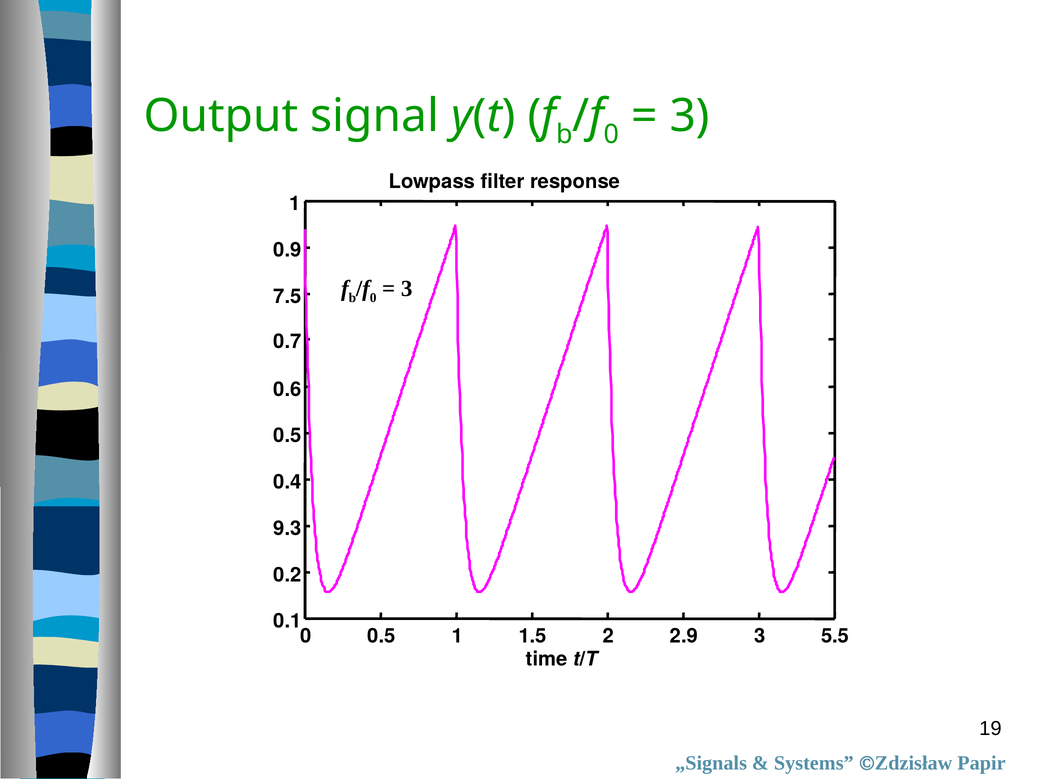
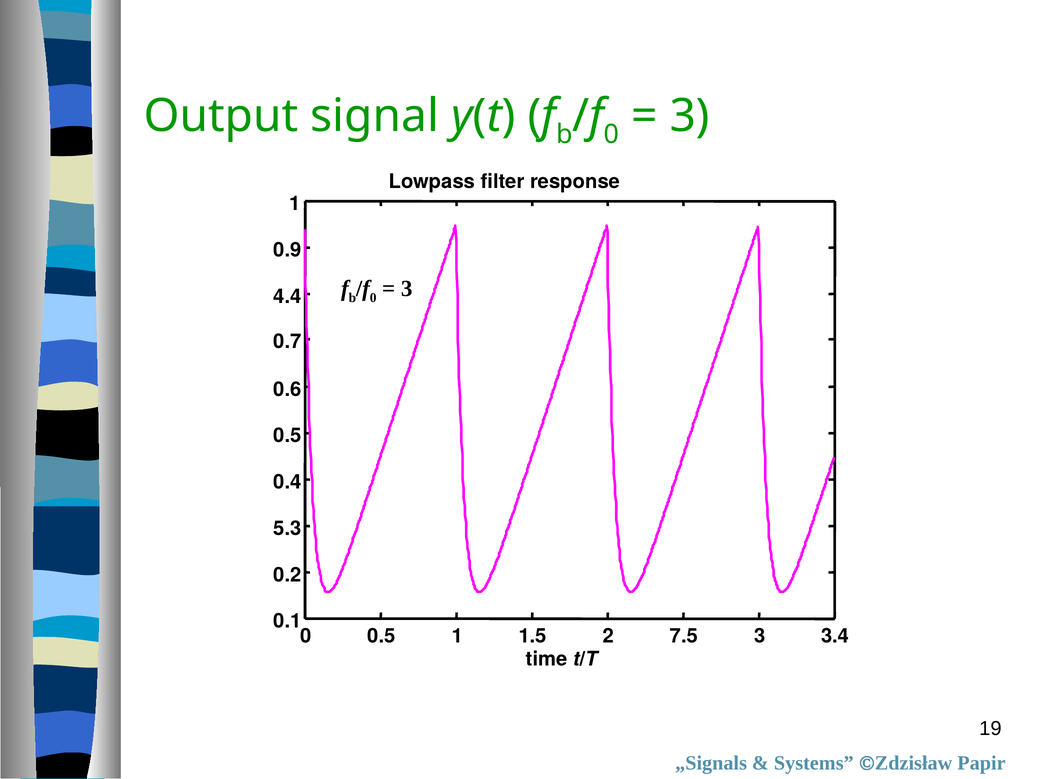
7.5: 7.5 -> 4.4
9.3: 9.3 -> 5.3
2.9: 2.9 -> 7.5
5.5: 5.5 -> 3.4
